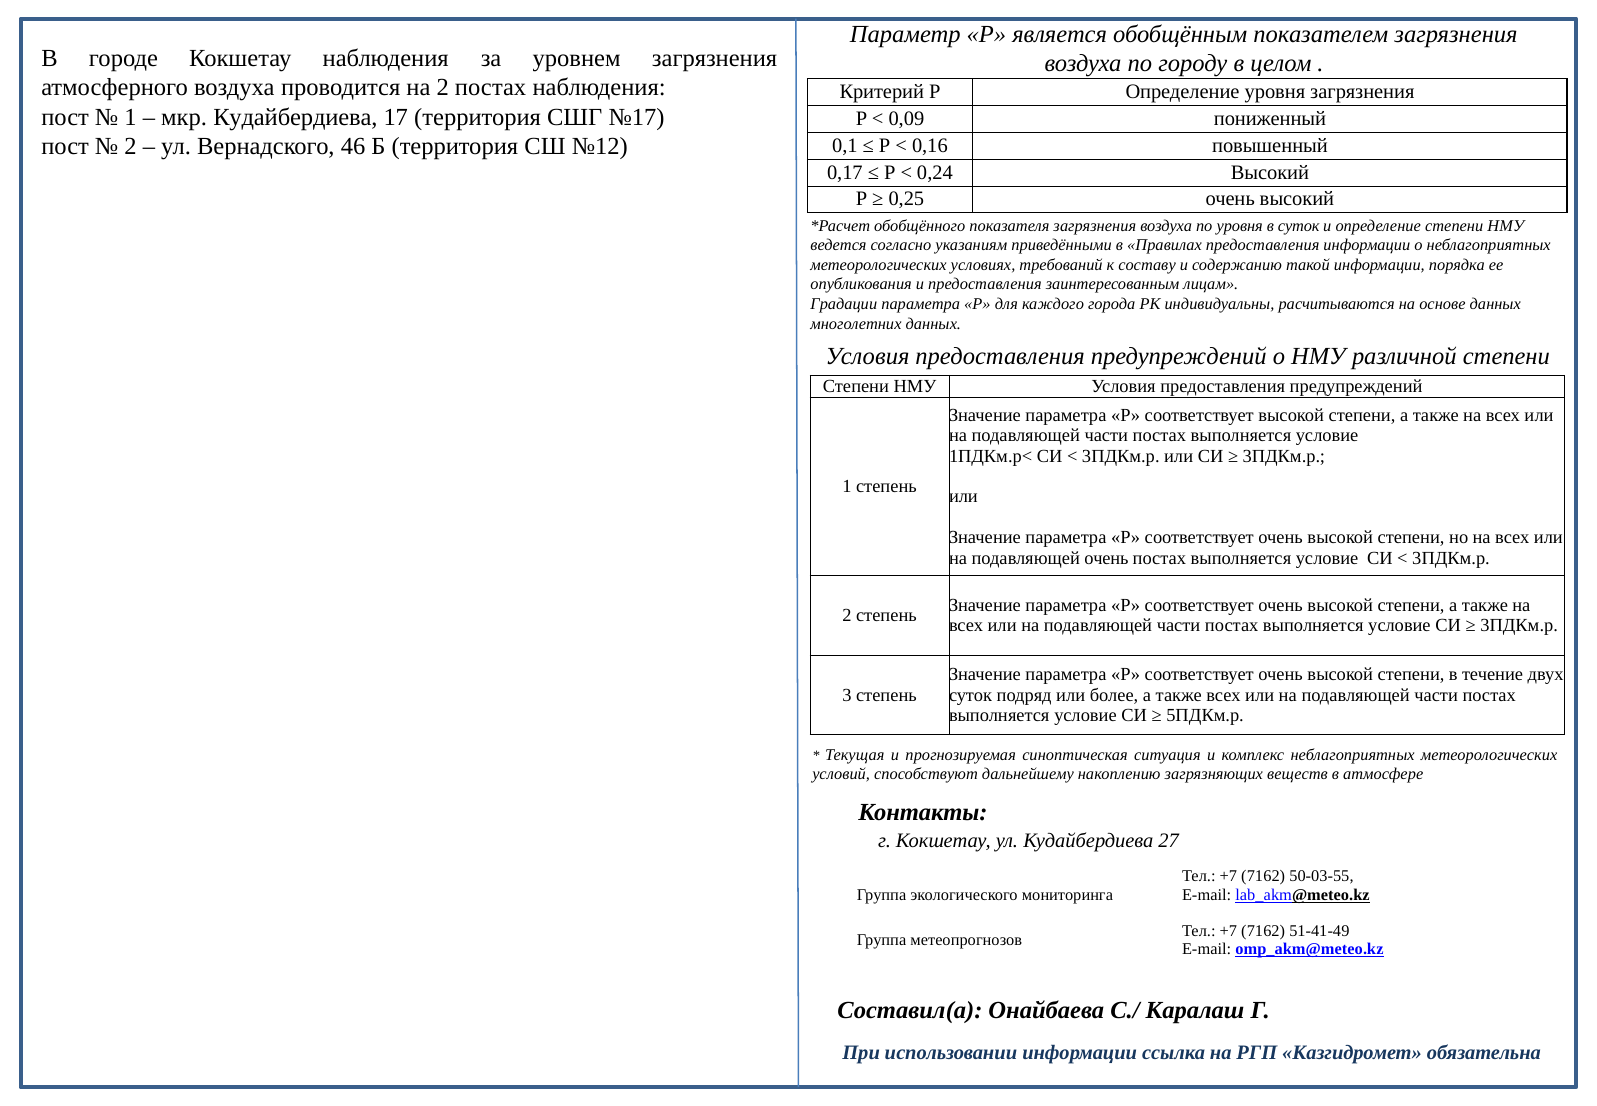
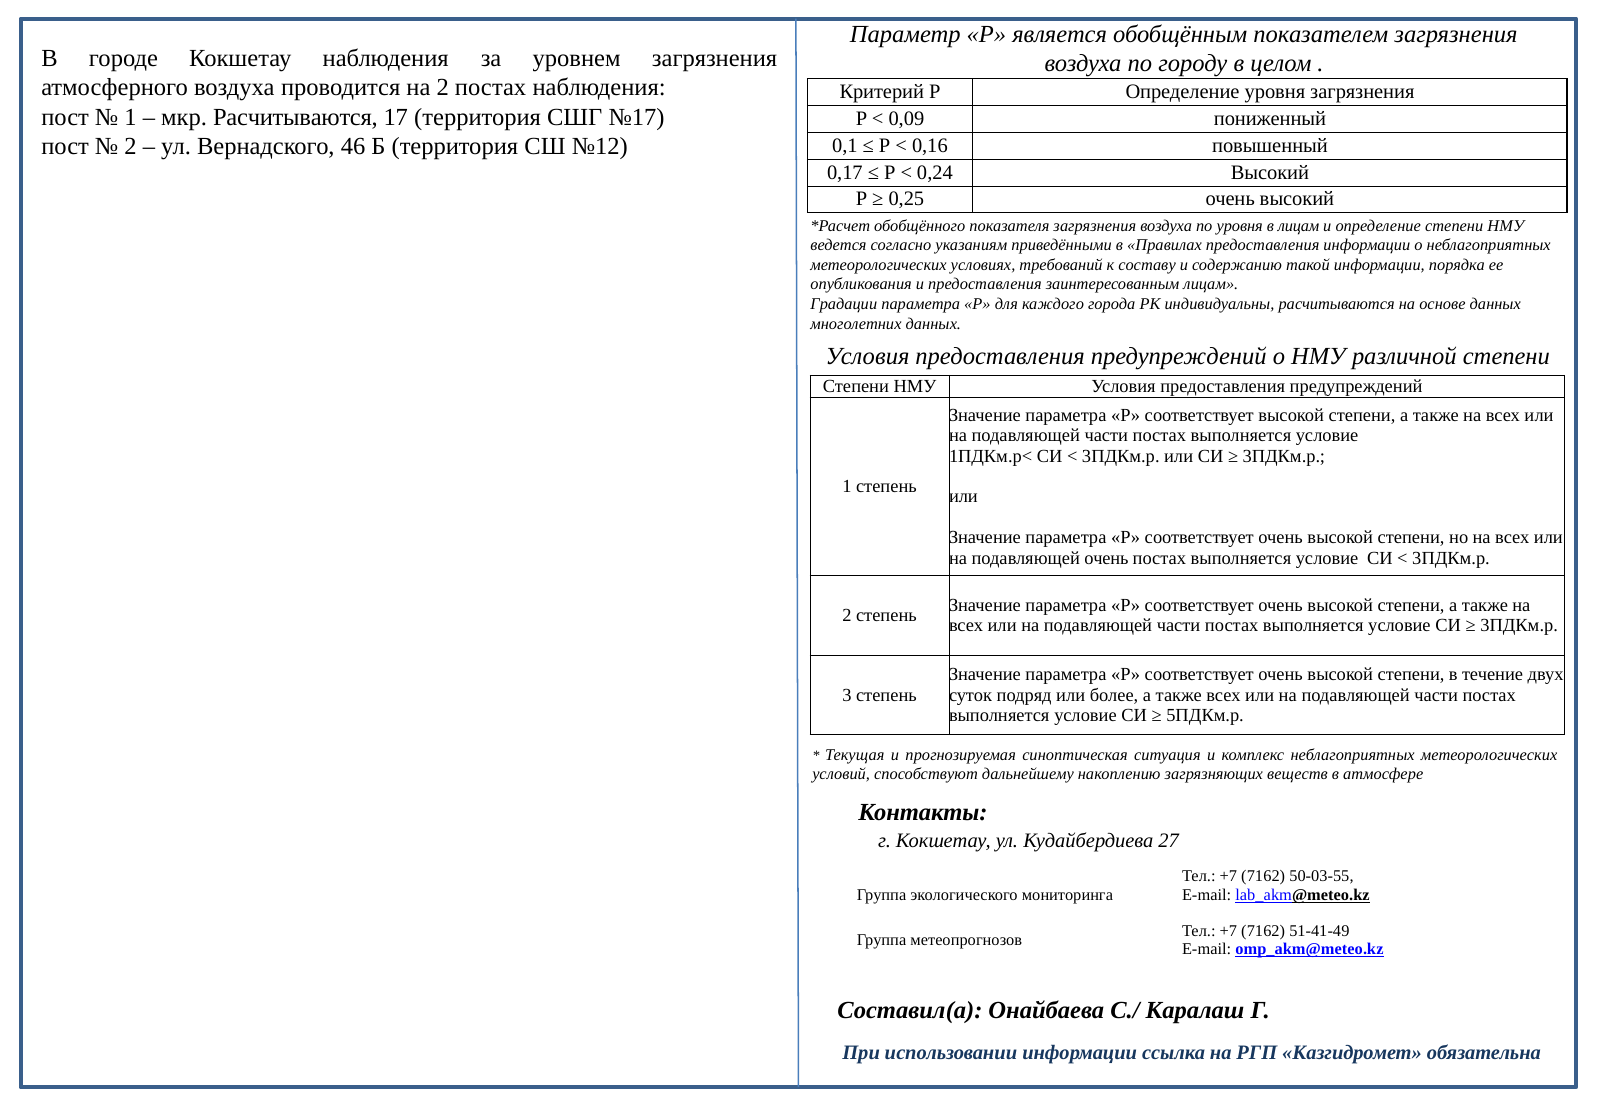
мкр Кудайбердиева: Кудайбердиева -> Расчитываются
в суток: суток -> лицам
